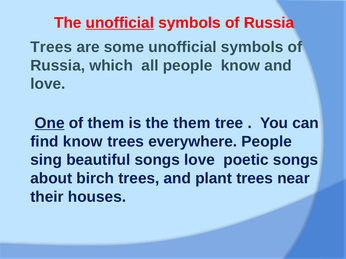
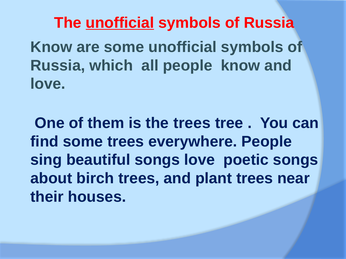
Trees at (51, 47): Trees -> Know
One underline: present -> none
the them: them -> trees
find know: know -> some
